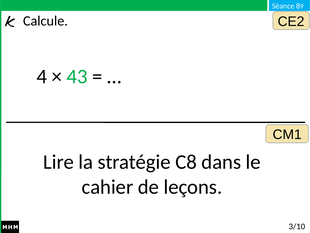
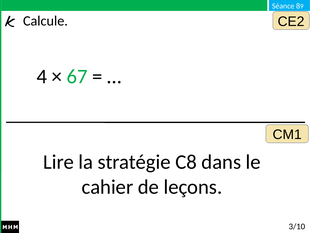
43: 43 -> 67
